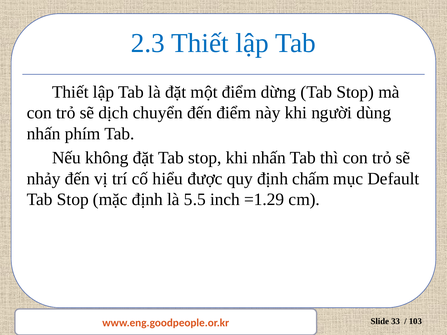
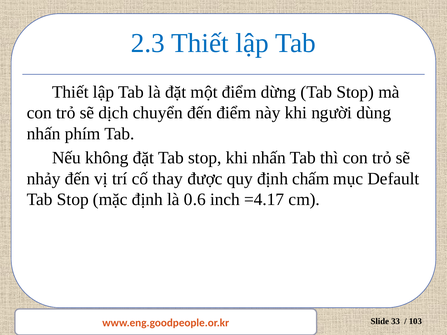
hiểu: hiểu -> thay
5.5: 5.5 -> 0.6
=1.29: =1.29 -> =4.17
